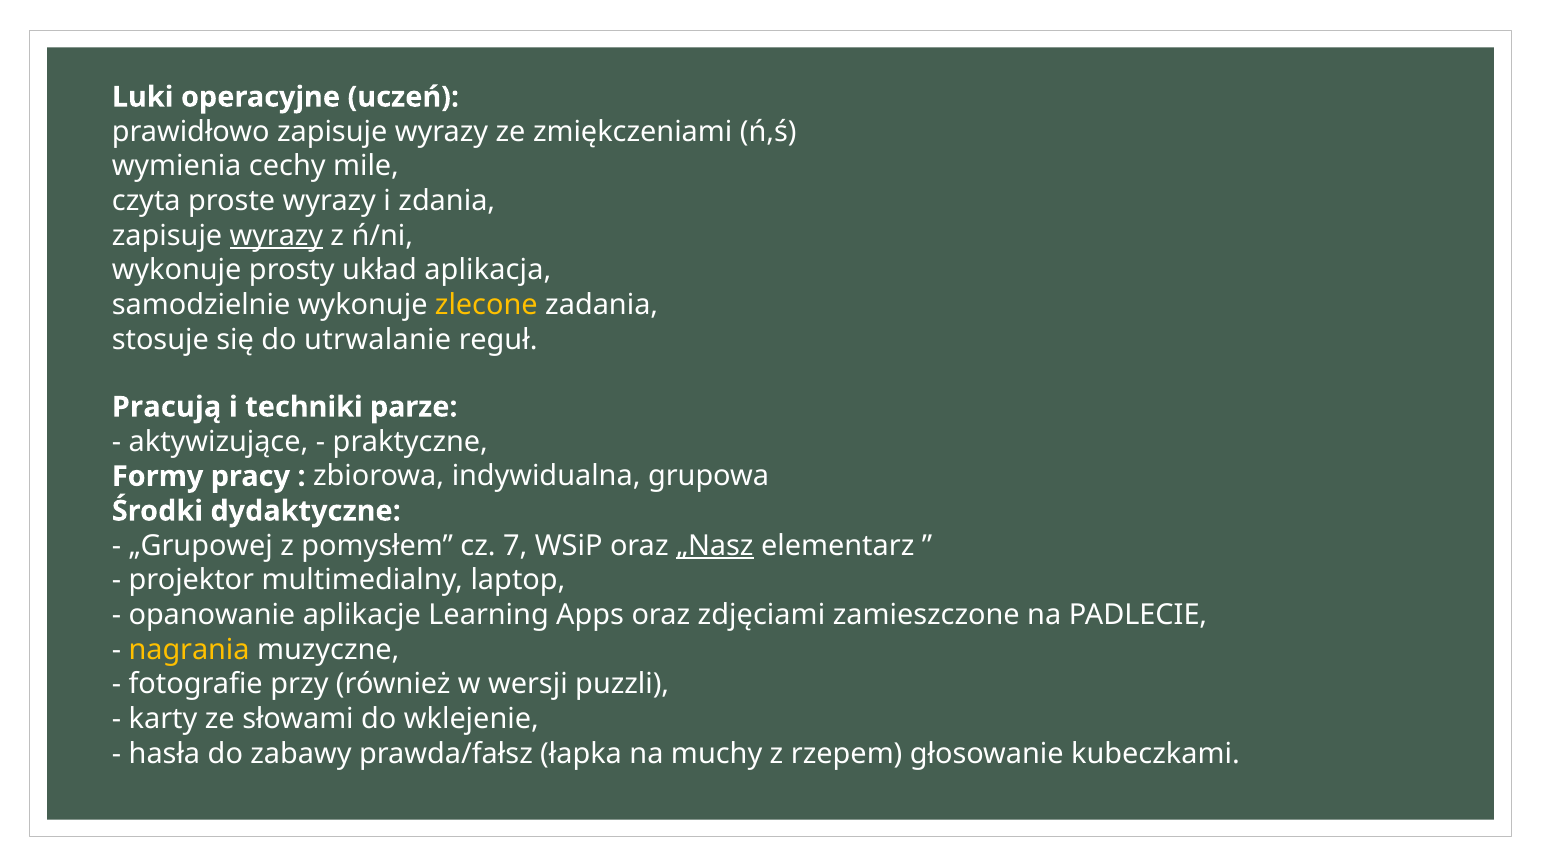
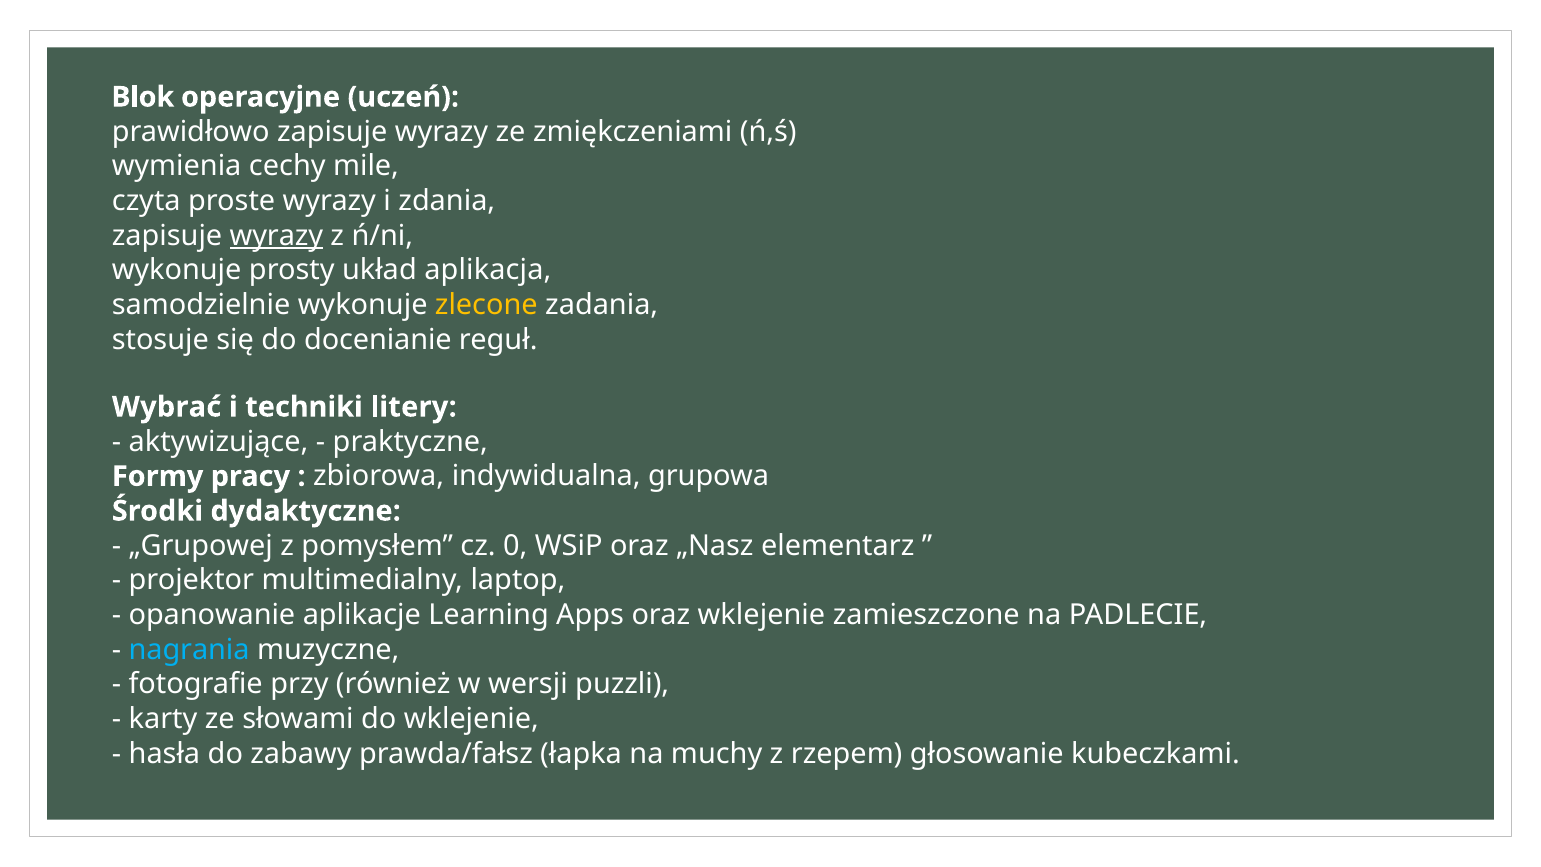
Luki: Luki -> Blok
utrwalanie: utrwalanie -> docenianie
Pracują: Pracują -> Wybrać
parze: parze -> litery
7: 7 -> 0
„Nasz underline: present -> none
oraz zdjęciami: zdjęciami -> wklejenie
nagrania colour: yellow -> light blue
